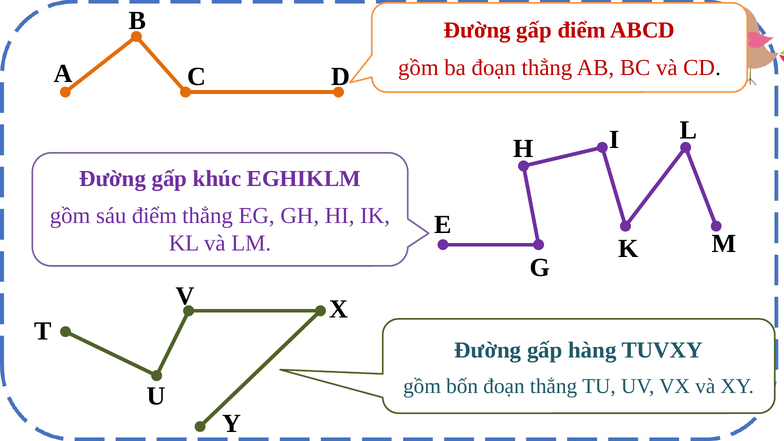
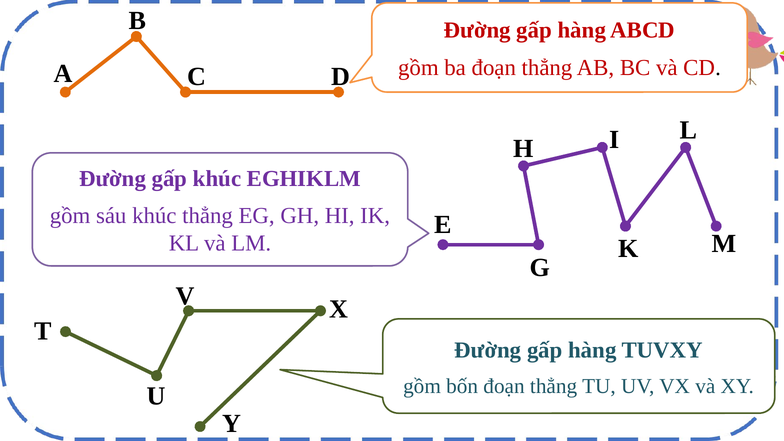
điểm at (582, 30): điểm -> hàng
sáu điểm: điểm -> khúc
